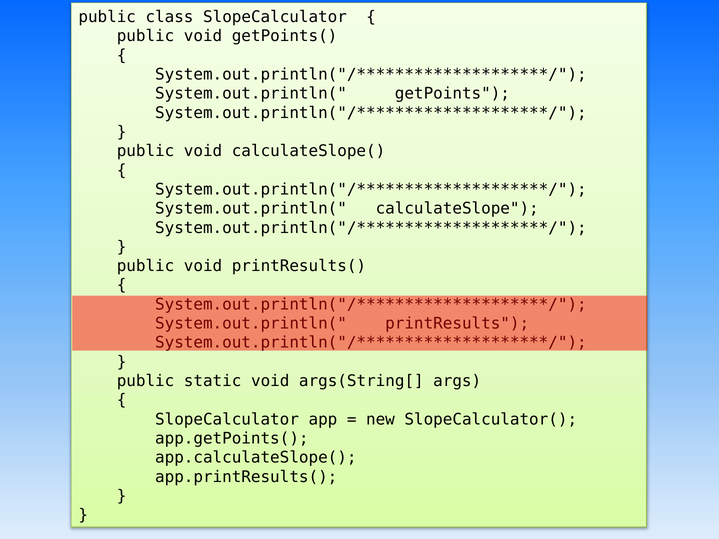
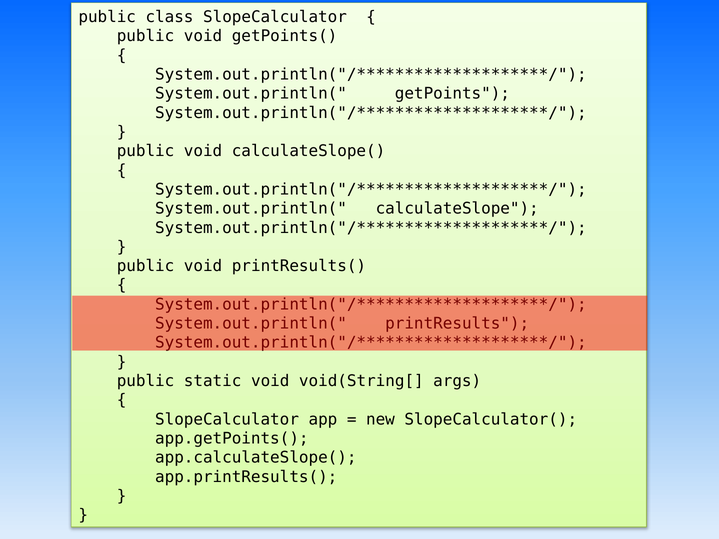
args(String[: args(String[ -> void(String[
